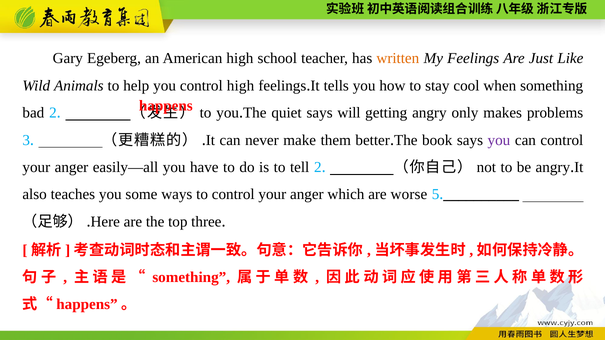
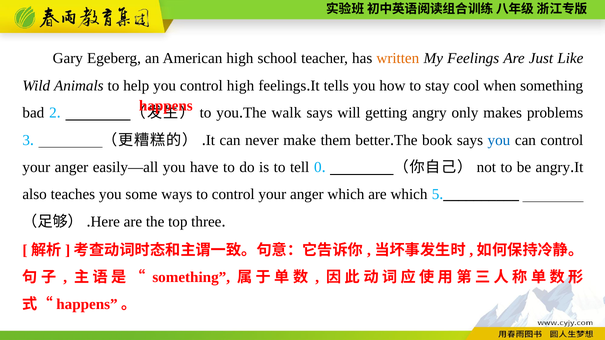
quiet: quiet -> walk
you at (499, 140) colour: purple -> blue
tell 2: 2 -> 0
are worse: worse -> which
